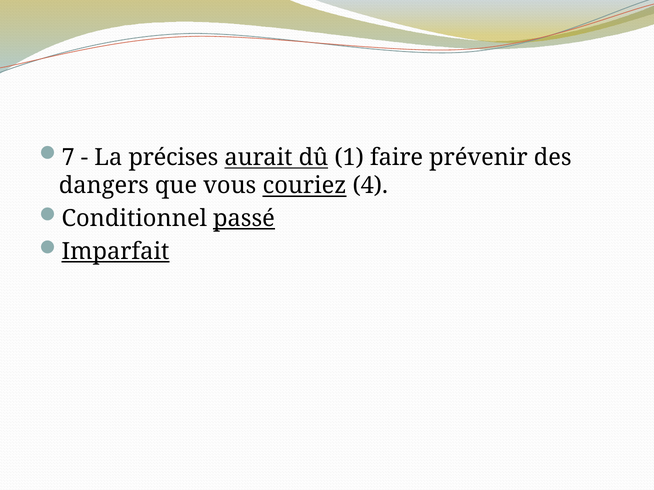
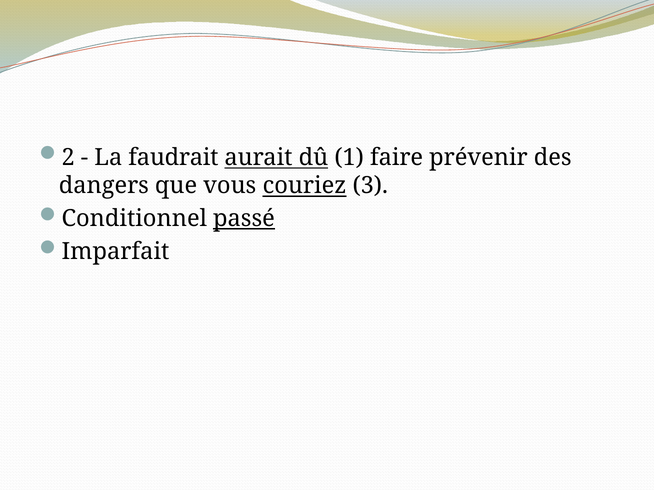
7: 7 -> 2
précises: précises -> faudrait
4: 4 -> 3
Imparfait underline: present -> none
